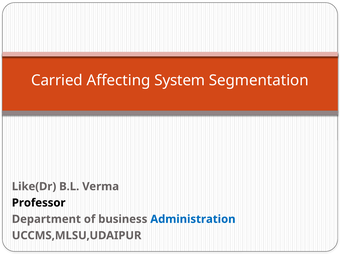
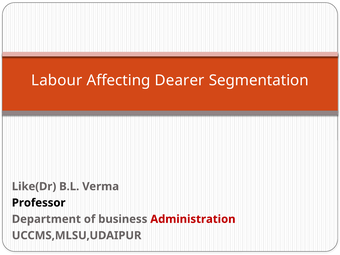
Carried: Carried -> Labour
System: System -> Dearer
Administration colour: blue -> red
